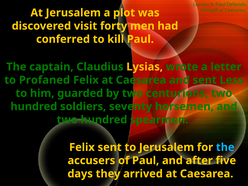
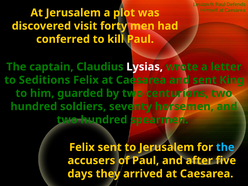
Lysias colour: yellow -> white
Profaned: Profaned -> Seditions
Less: Less -> King
